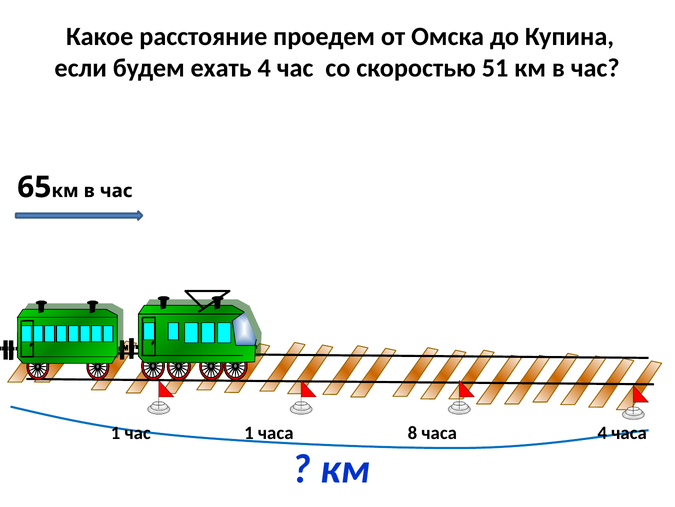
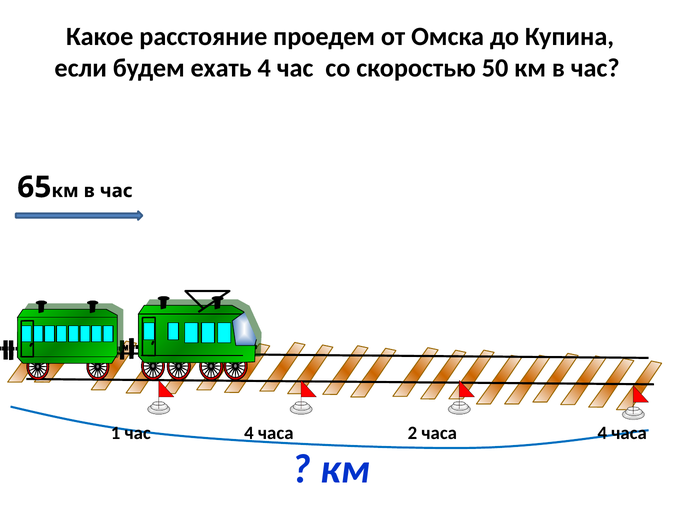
51: 51 -> 50
час 1: 1 -> 4
8: 8 -> 2
